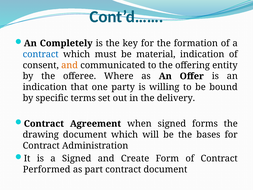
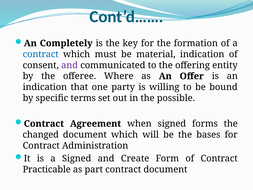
and at (70, 65) colour: orange -> purple
delivery: delivery -> possible
drawing: drawing -> changed
Performed: Performed -> Practicable
